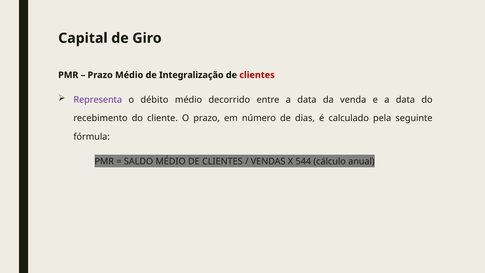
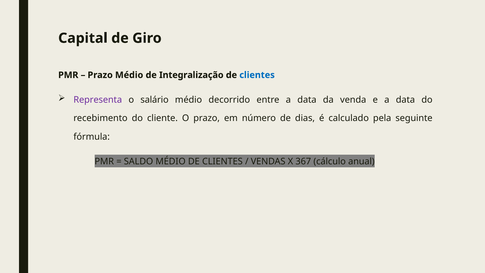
clientes at (257, 75) colour: red -> blue
débito: débito -> salário
544: 544 -> 367
